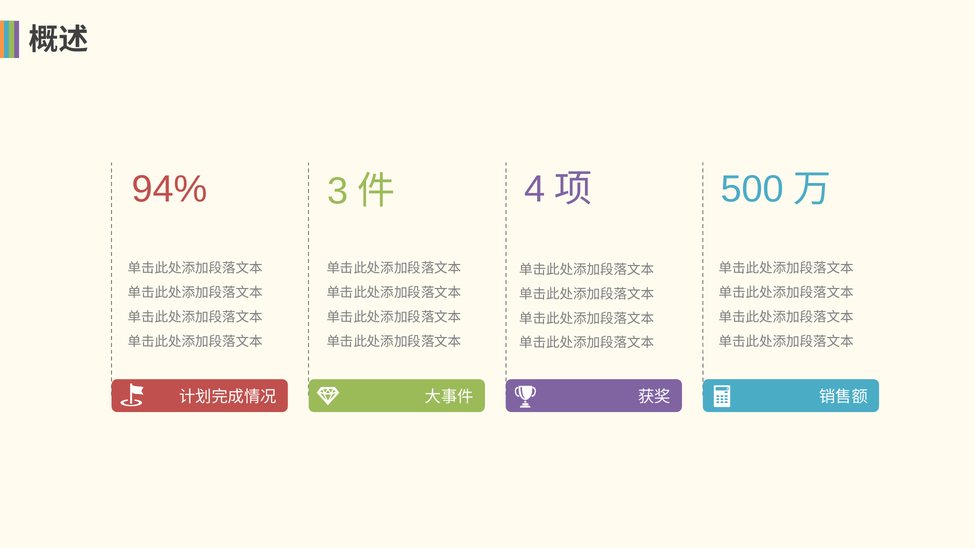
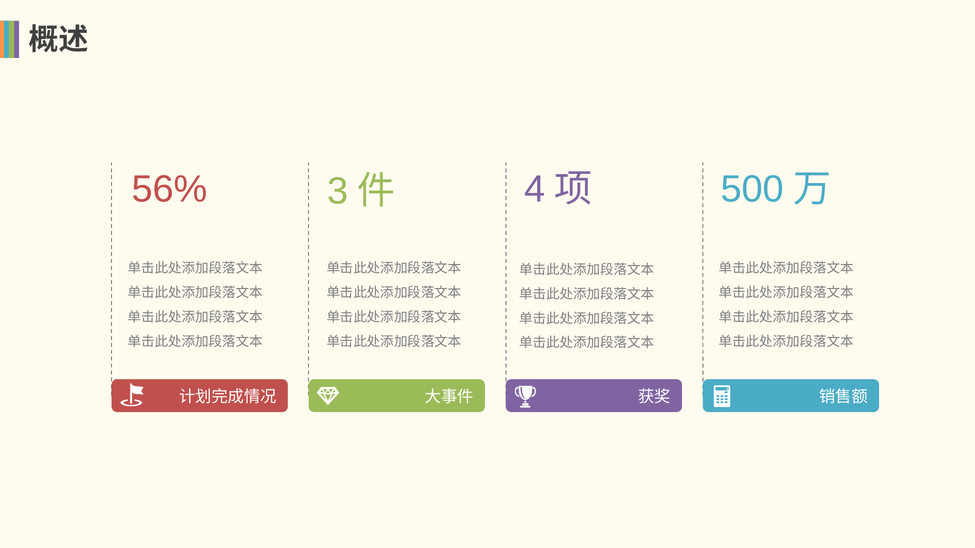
94%: 94% -> 56%
